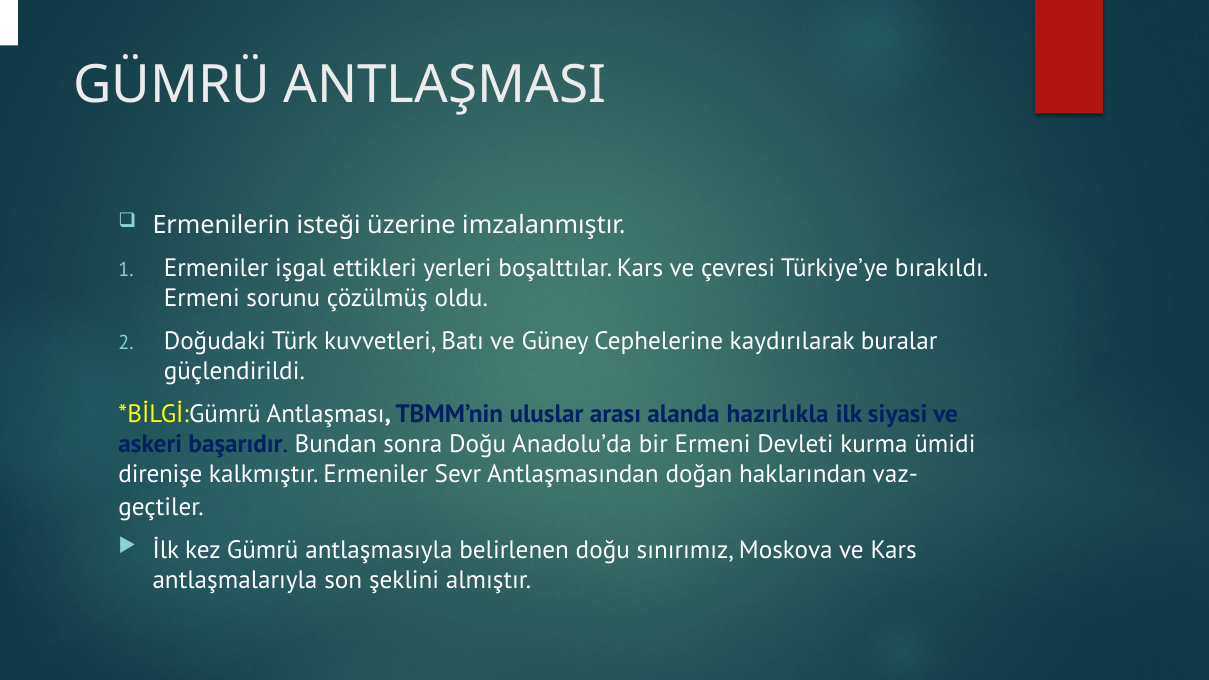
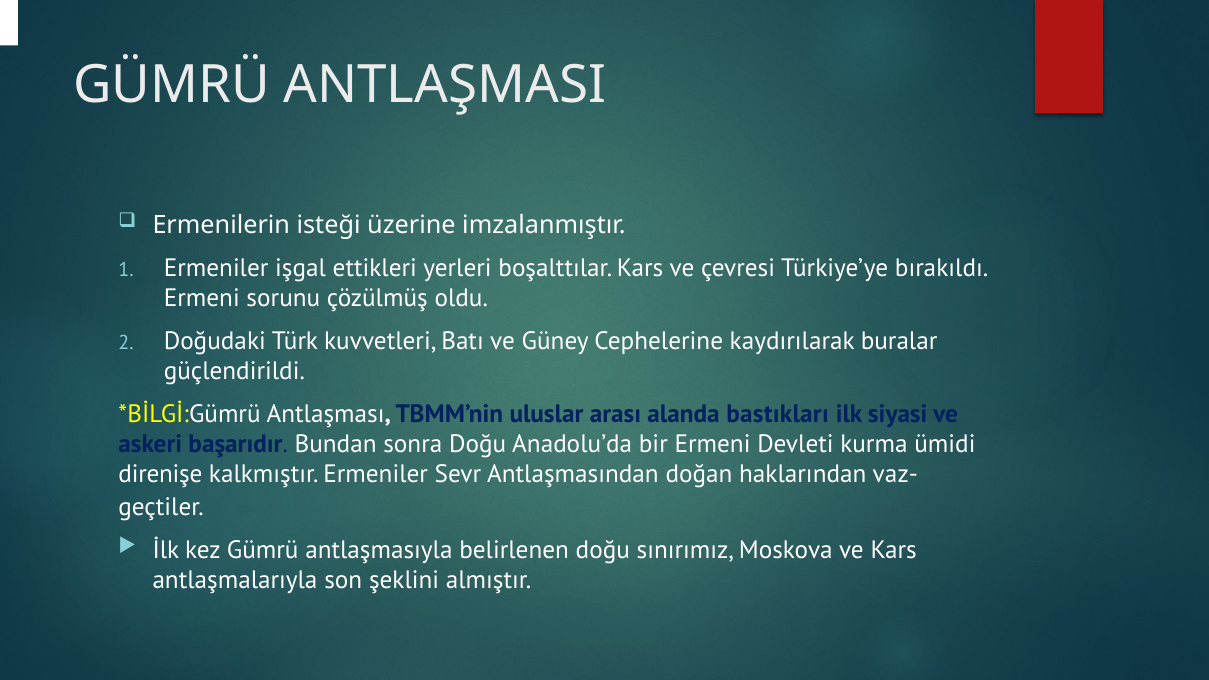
hazırlıkla: hazırlıkla -> bastıkları
